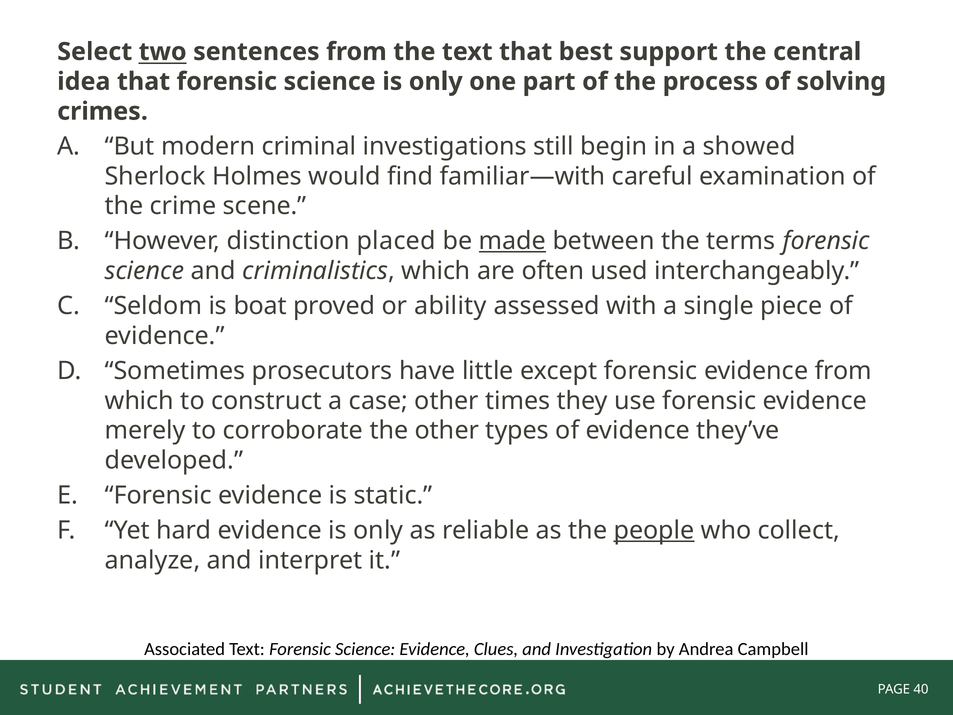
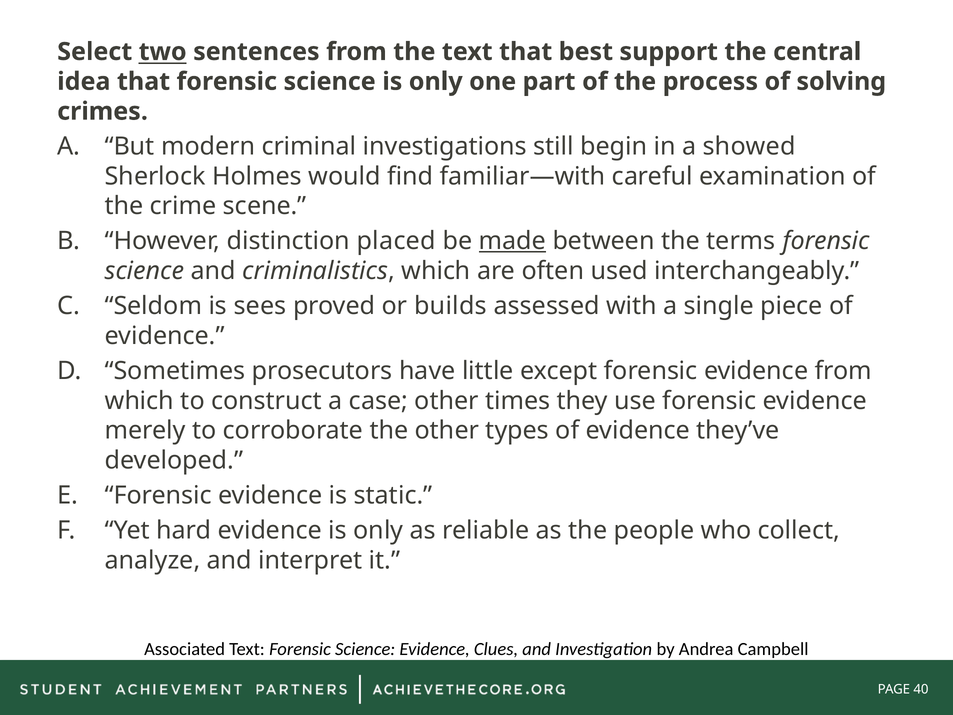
boat: boat -> sees
ability: ability -> builds
people underline: present -> none
